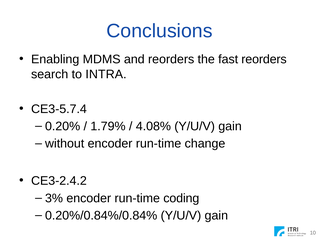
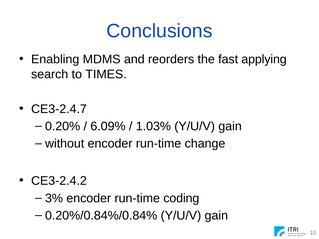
fast reorders: reorders -> applying
INTRA: INTRA -> TIMES
CE3-5.7.4: CE3-5.7.4 -> CE3-2.4.7
1.79%: 1.79% -> 6.09%
4.08%: 4.08% -> 1.03%
